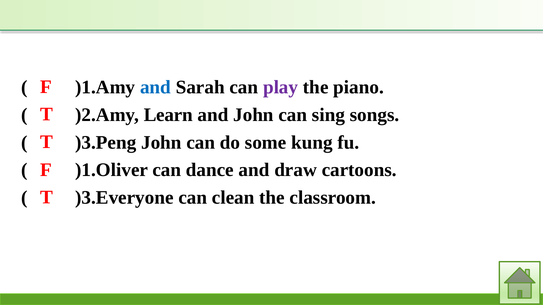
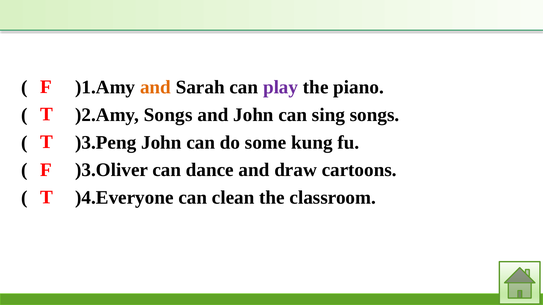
and at (155, 87) colour: blue -> orange
)2.Amy Learn: Learn -> Songs
)1.Oliver: )1.Oliver -> )3.Oliver
)3.Everyone: )3.Everyone -> )4.Everyone
